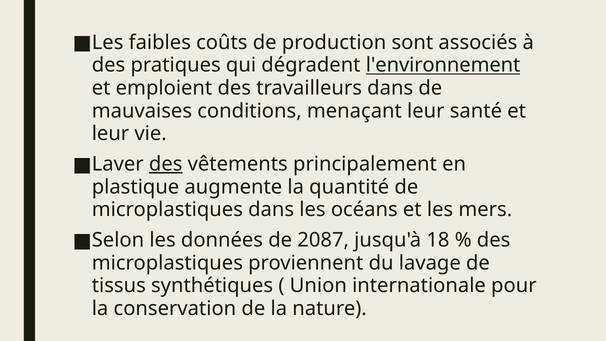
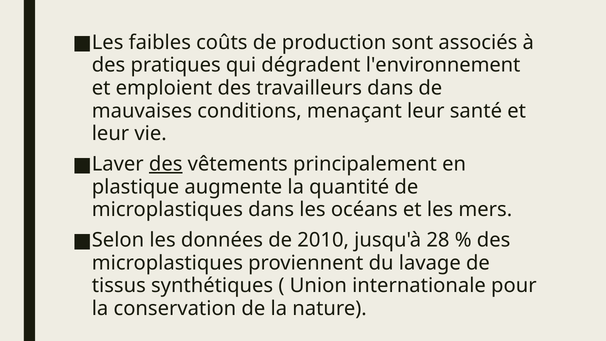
l'environnement underline: present -> none
2087: 2087 -> 2010
18: 18 -> 28
